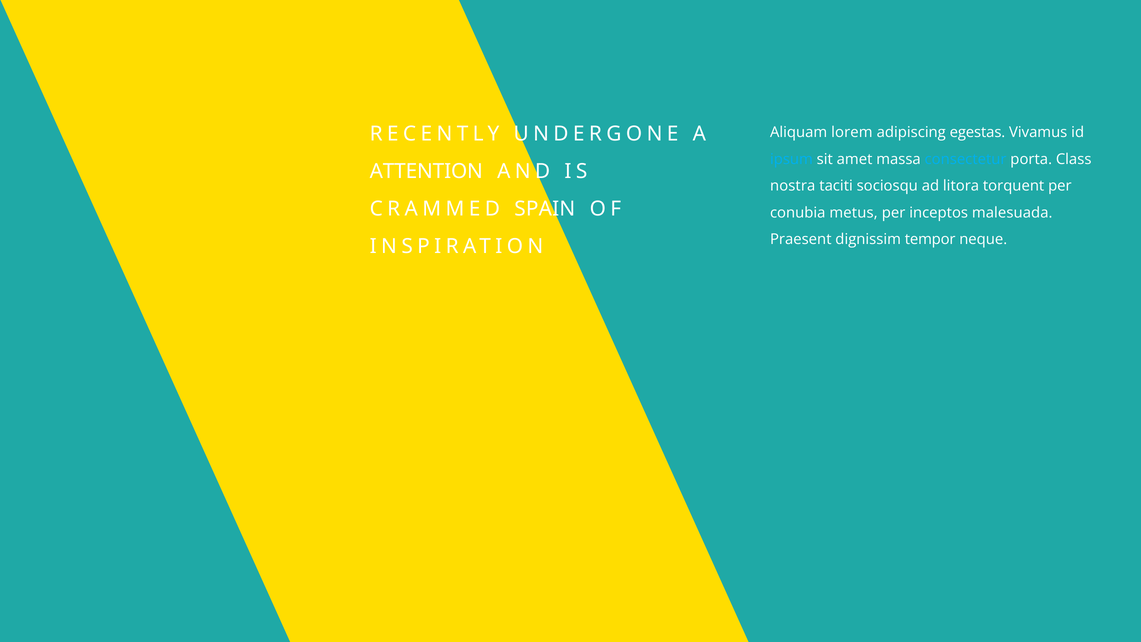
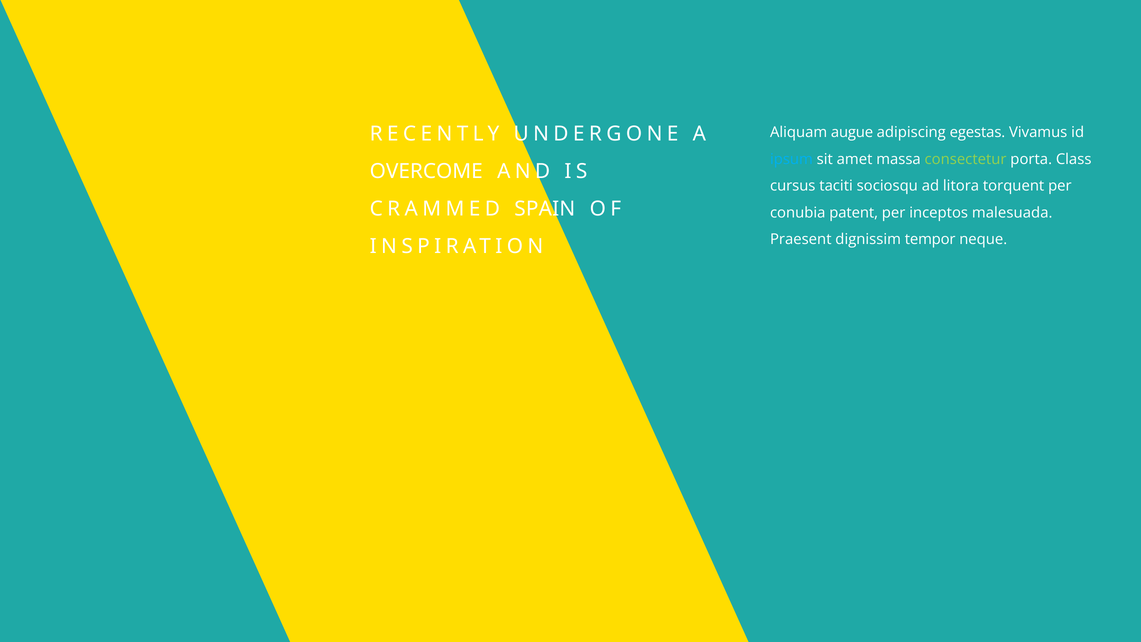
lorem: lorem -> augue
consectetur colour: light blue -> light green
ATTENTION: ATTENTION -> OVERCOME
nostra: nostra -> cursus
metus: metus -> patent
